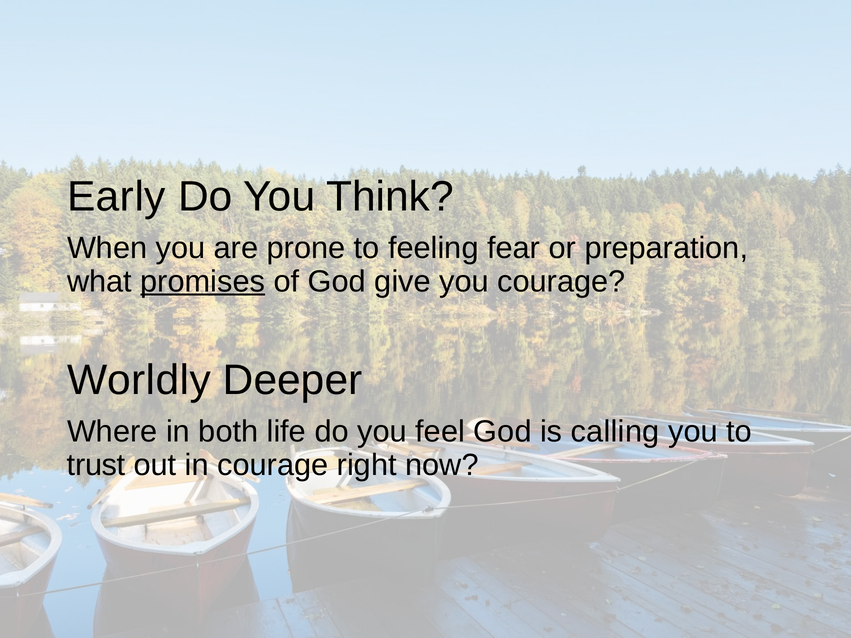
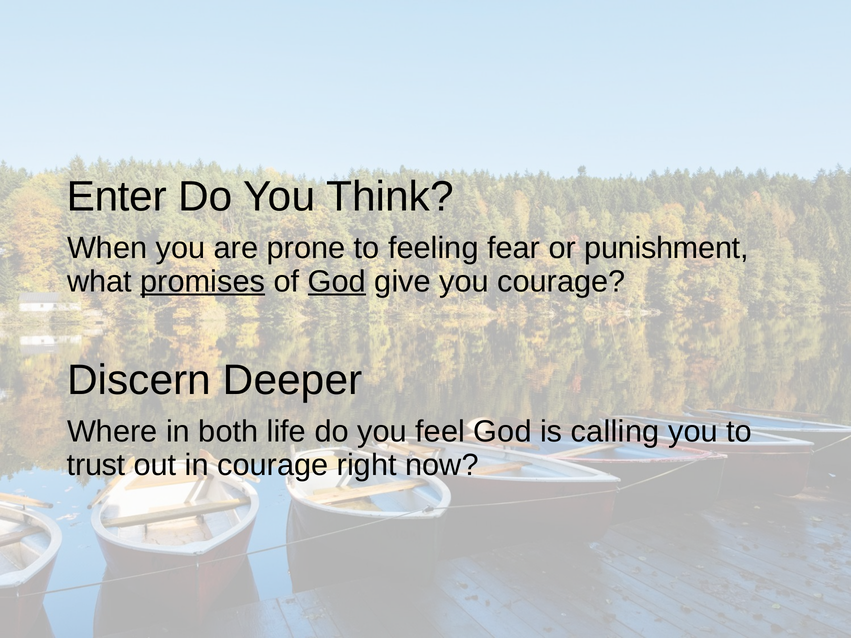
Early: Early -> Enter
preparation: preparation -> punishment
God at (337, 282) underline: none -> present
Worldly: Worldly -> Discern
